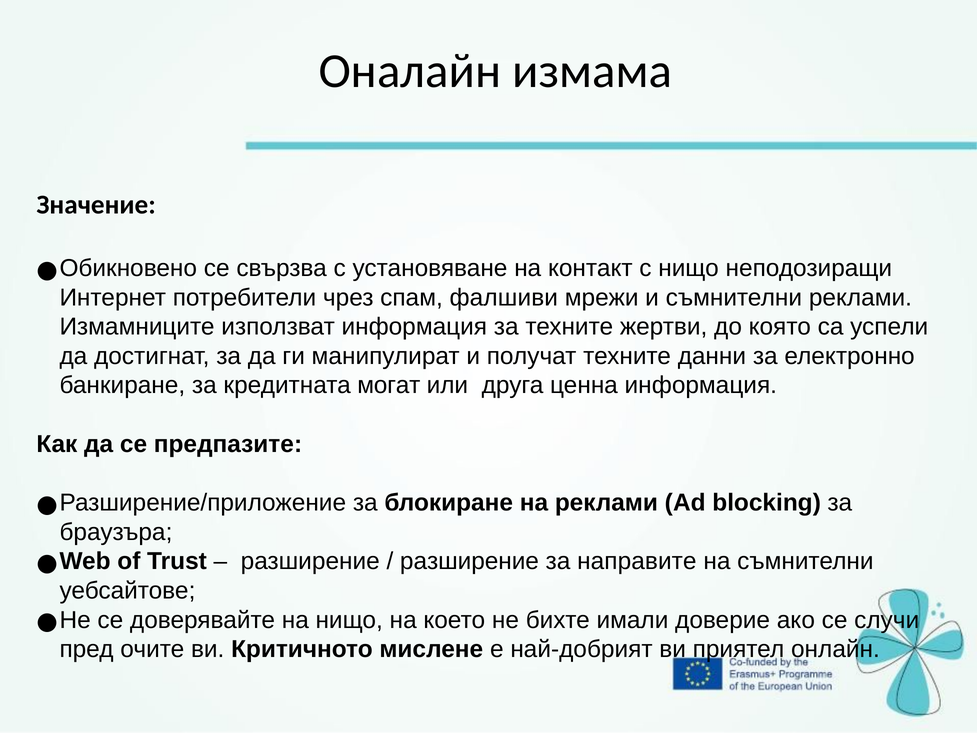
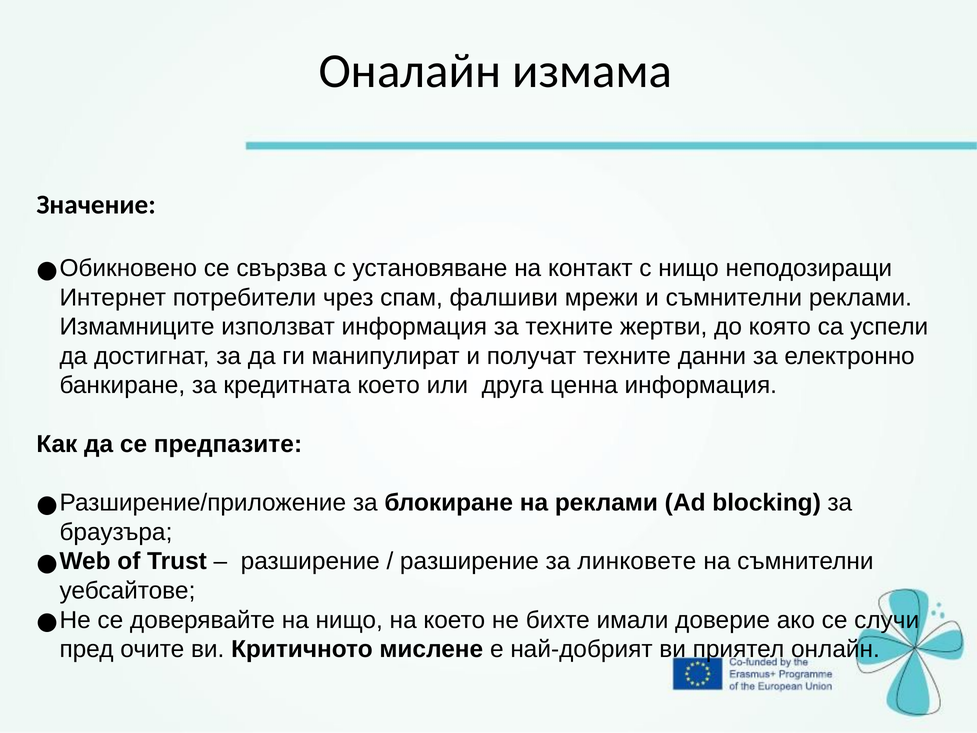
кредитната могат: могат -> което
направите: направите -> линковете
